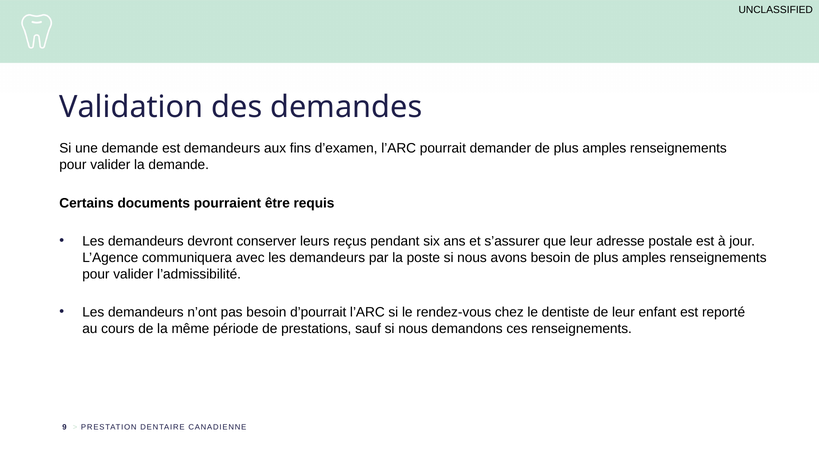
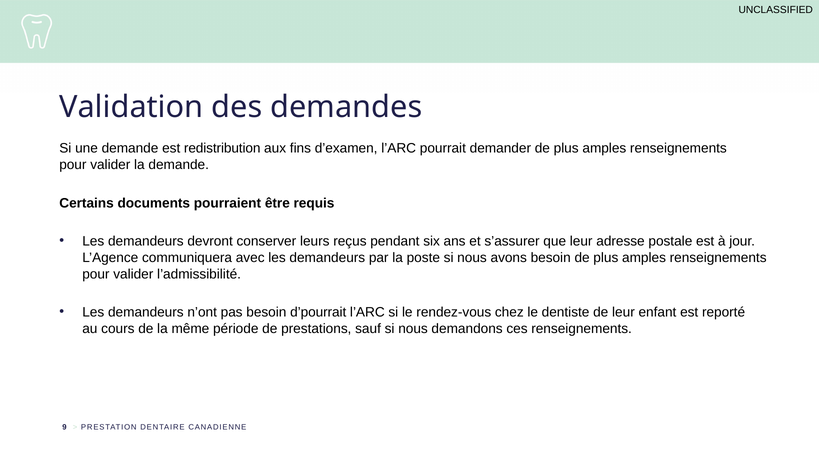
est demandeurs: demandeurs -> redistribution
